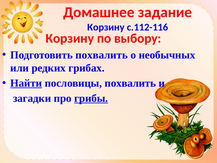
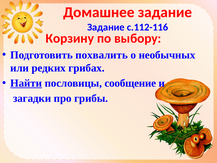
Корзину at (106, 27): Корзину -> Задание
пословицы похвалить: похвалить -> сообщение
грибы underline: present -> none
